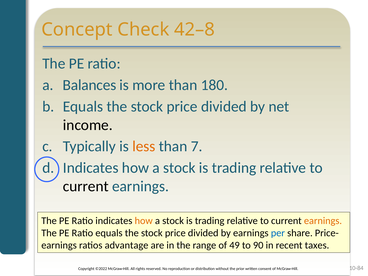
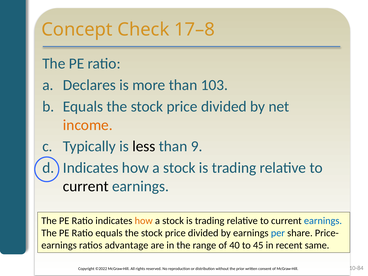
42–8: 42–8 -> 17–8
Balances: Balances -> Declares
180: 180 -> 103
income colour: black -> orange
less colour: orange -> black
7: 7 -> 9
earnings at (323, 221) colour: orange -> blue
49: 49 -> 40
90: 90 -> 45
taxes: taxes -> same
